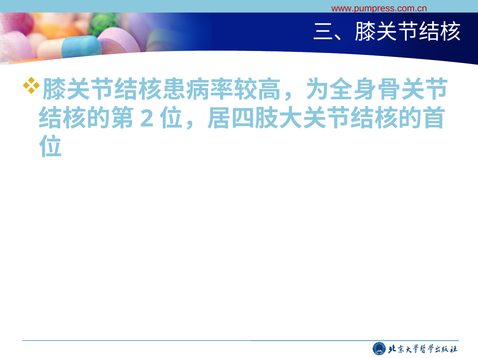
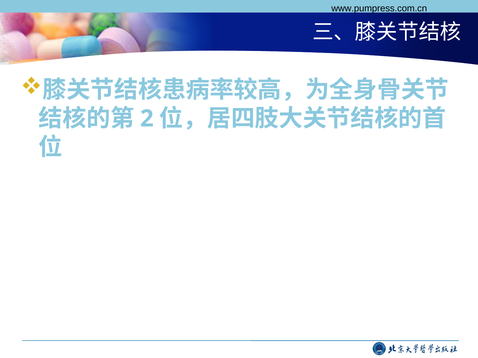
www.pumpress.com.cn colour: red -> black
